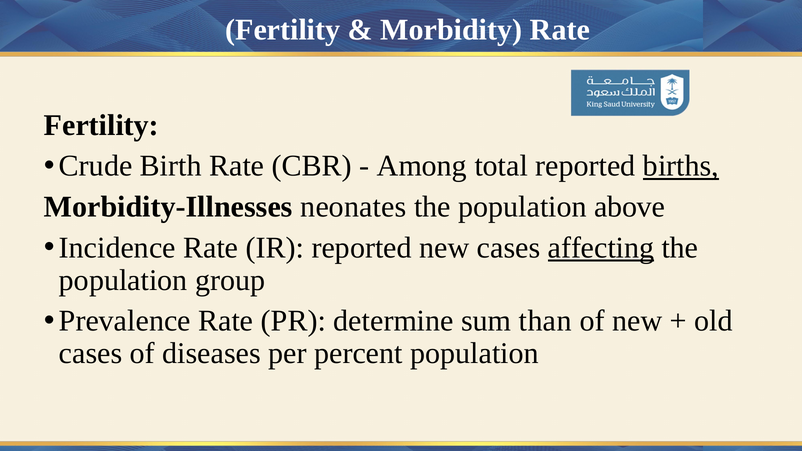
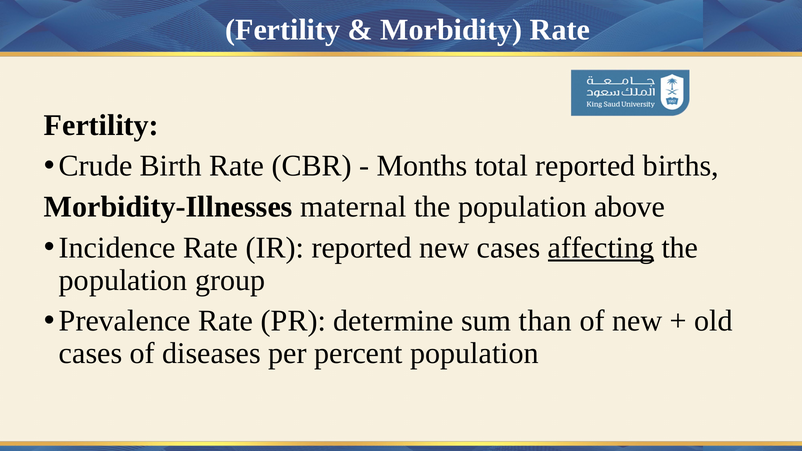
Among: Among -> Months
births underline: present -> none
neonates: neonates -> maternal
